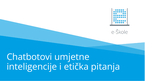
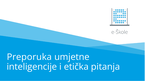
Chatbotovi: Chatbotovi -> Preporuka
